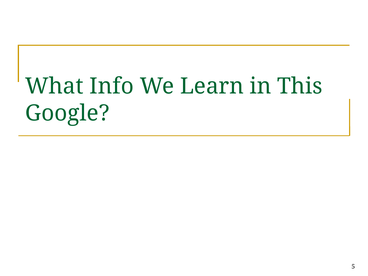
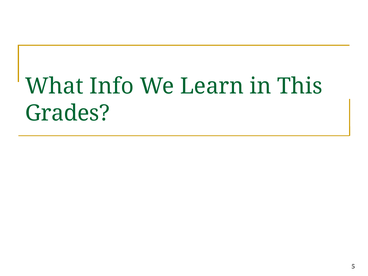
Google: Google -> Grades
